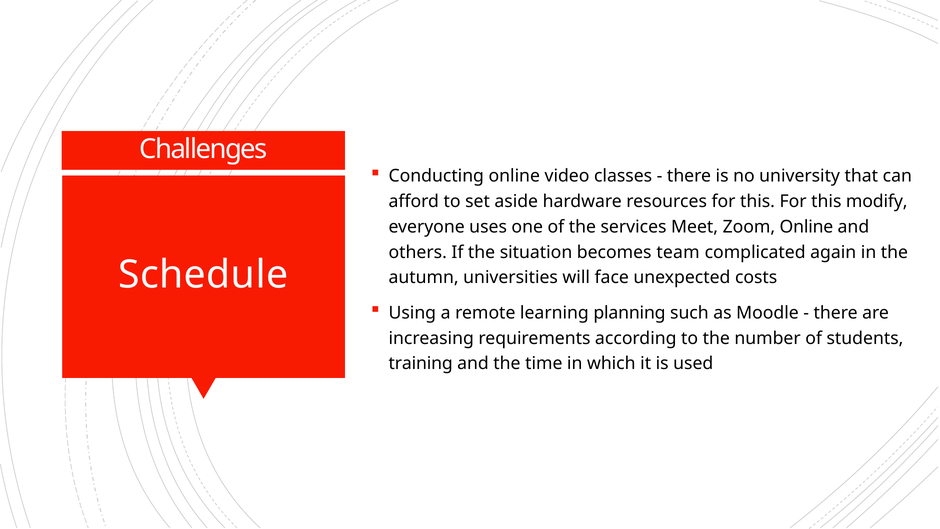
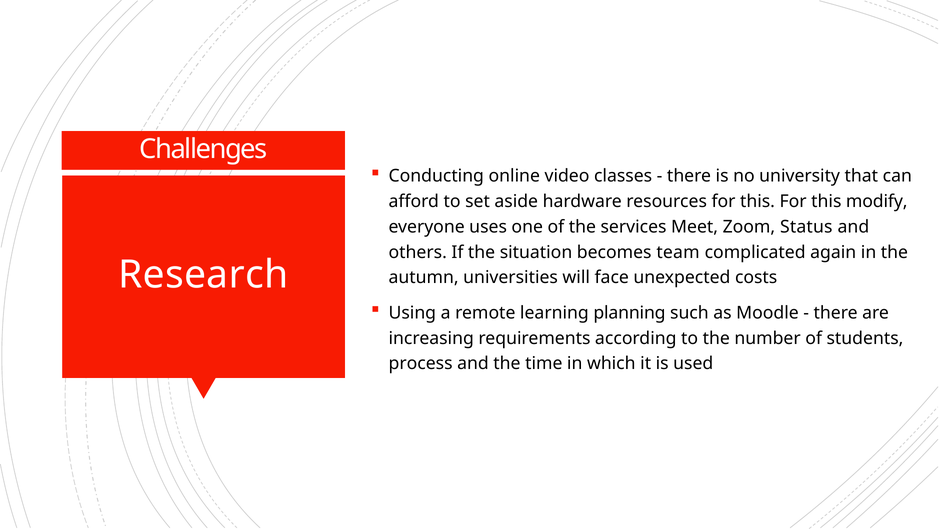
Zoom Online: Online -> Status
Schedule: Schedule -> Research
training: training -> process
